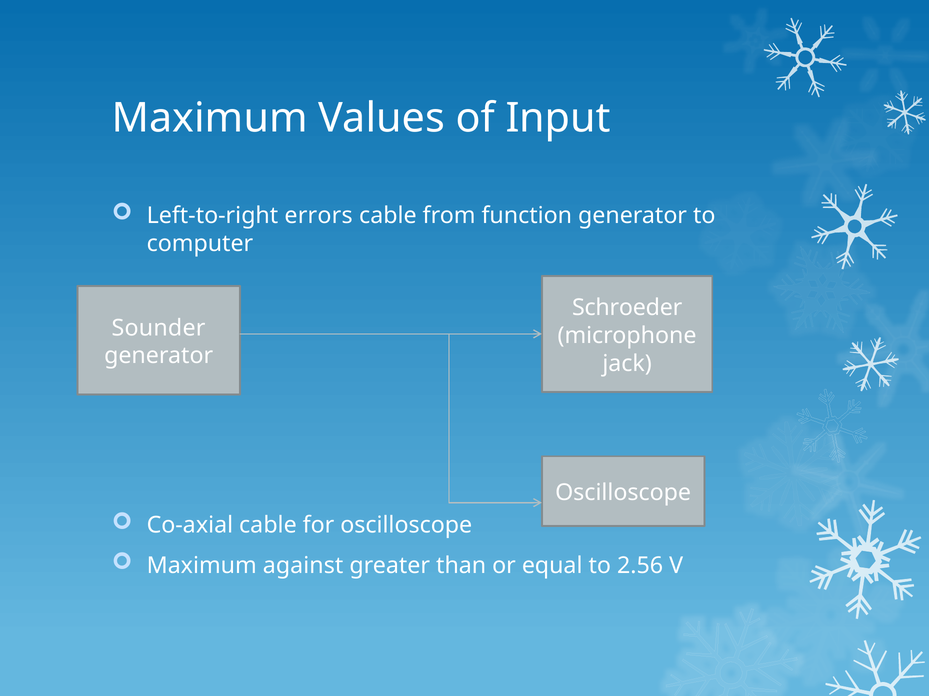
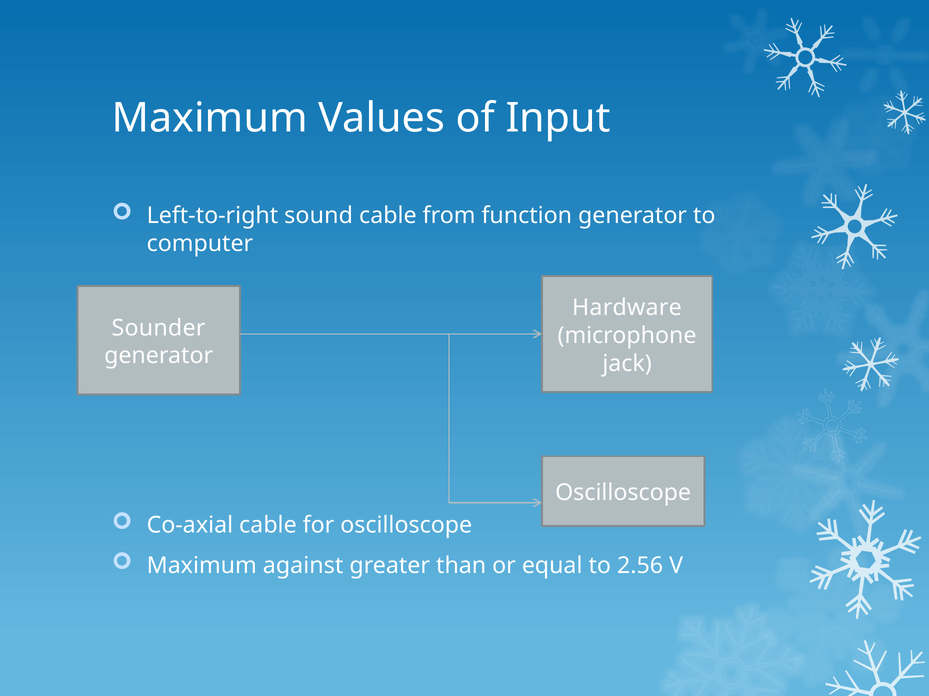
errors: errors -> sound
Schroeder: Schroeder -> Hardware
